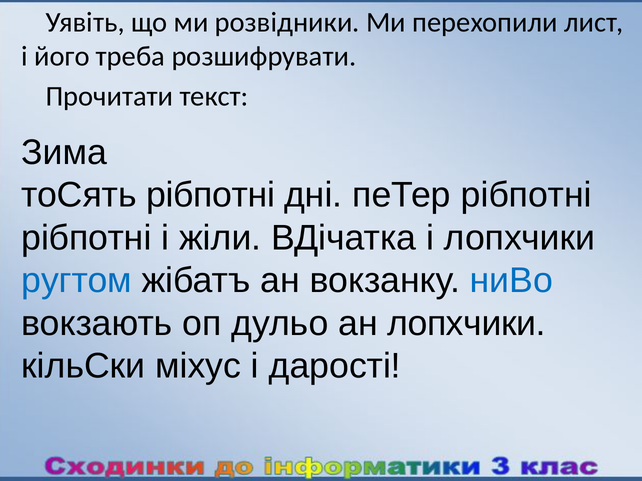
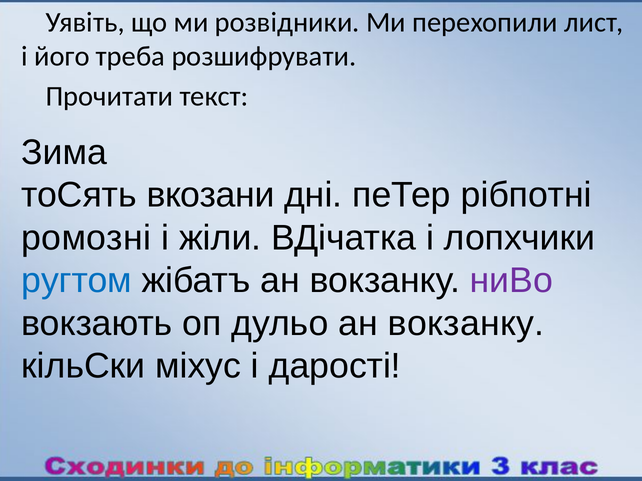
тоСять piбпoтні: piбпoтні -> вкозани
piбпoтні at (86, 238): piбпoтні -> ромозні
ниВо colour: blue -> purple
дульо ан лопхчики: лопхчики -> вокзанку
